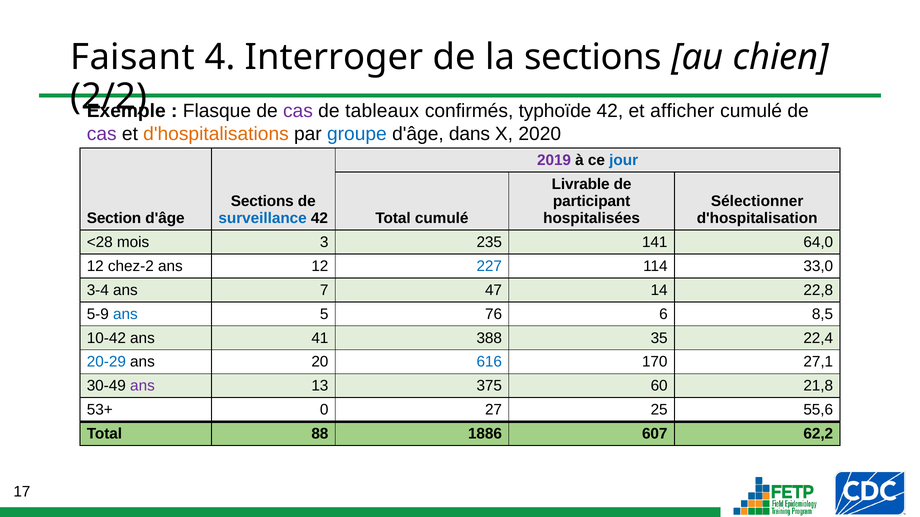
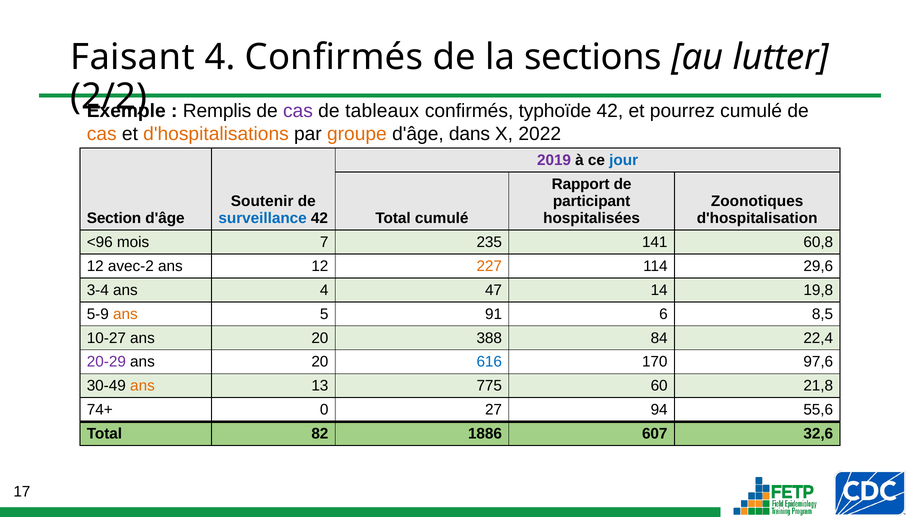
4 Interroger: Interroger -> Confirmés
chien: chien -> lutter
Flasque: Flasque -> Remplis
afficher: afficher -> pourrez
cas at (102, 134) colour: purple -> orange
groupe colour: blue -> orange
2020: 2020 -> 2022
Livrable: Livrable -> Rapport
Sections at (262, 202): Sections -> Soutenir
Sélectionner: Sélectionner -> Zoonotiques
<28: <28 -> <96
3: 3 -> 7
64,0: 64,0 -> 60,8
chez-2: chez-2 -> avec-2
227 colour: blue -> orange
33,0: 33,0 -> 29,6
ans 7: 7 -> 4
22,8: 22,8 -> 19,8
ans at (125, 314) colour: blue -> orange
76: 76 -> 91
10-42: 10-42 -> 10-27
41 at (320, 338): 41 -> 20
35: 35 -> 84
20-29 colour: blue -> purple
27,1: 27,1 -> 97,6
ans at (142, 386) colour: purple -> orange
375: 375 -> 775
53+: 53+ -> 74+
25: 25 -> 94
88: 88 -> 82
62,2: 62,2 -> 32,6
